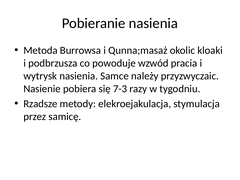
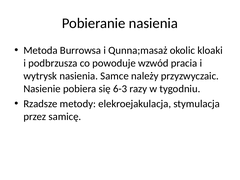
7-3: 7-3 -> 6-3
